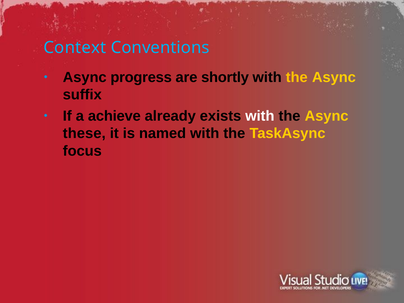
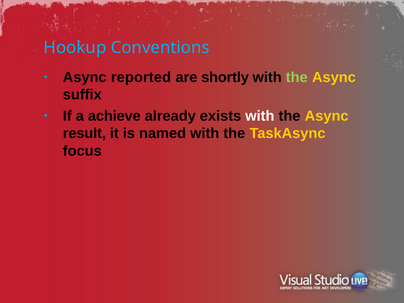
Context: Context -> Hookup
progress: progress -> reported
the at (297, 77) colour: yellow -> light green
these: these -> result
